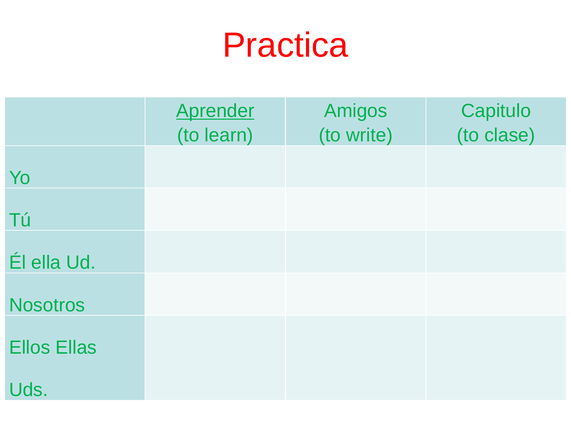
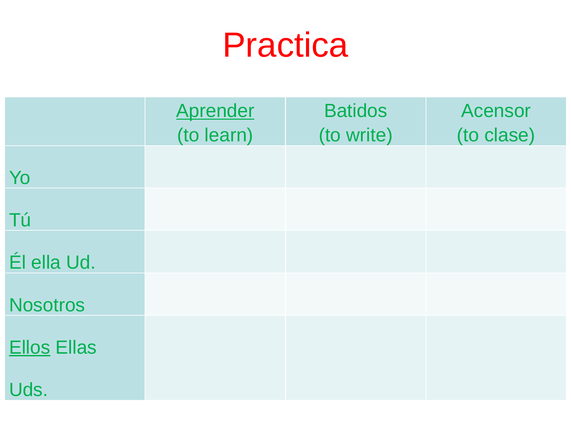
Amigos: Amigos -> Batidos
Capitulo: Capitulo -> Acensor
Ellos underline: none -> present
